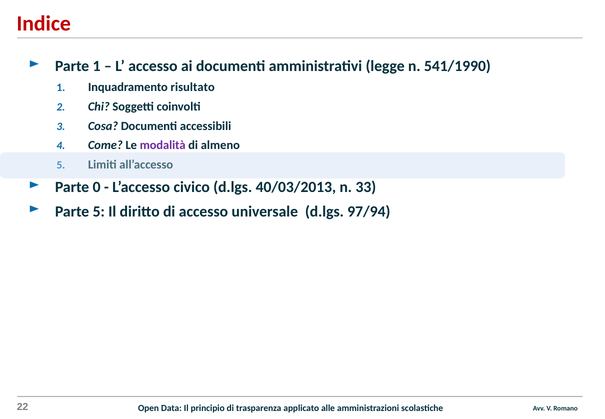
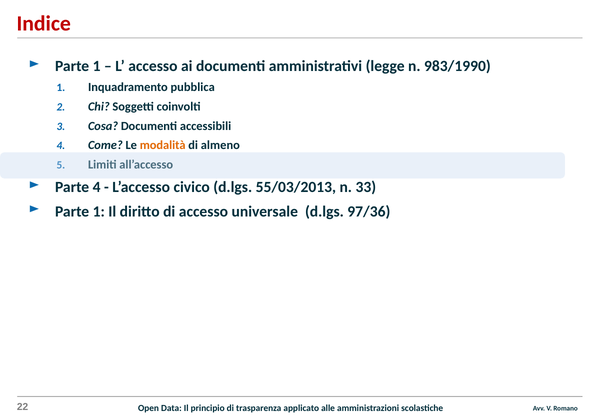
541/1990: 541/1990 -> 983/1990
risultato: risultato -> pubblica
modalità colour: purple -> orange
Parte 0: 0 -> 4
40/03/2013: 40/03/2013 -> 55/03/2013
5 at (99, 212): 5 -> 1
97/94: 97/94 -> 97/36
